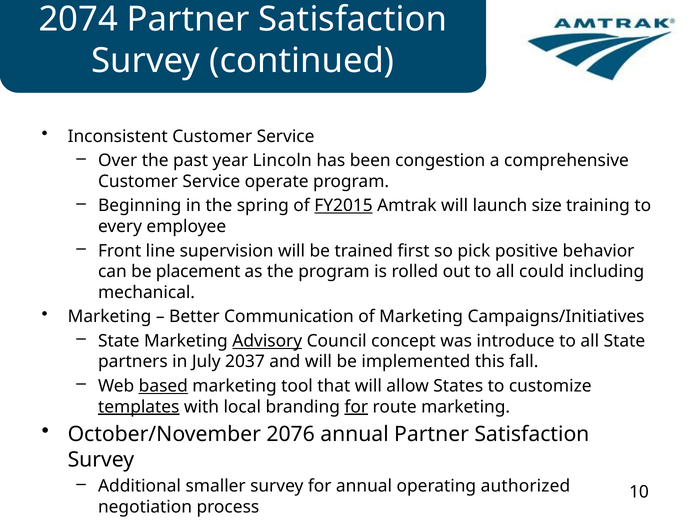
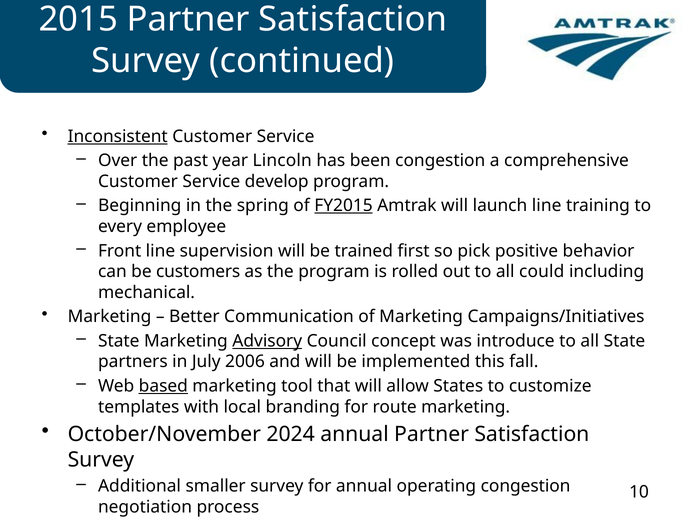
2074: 2074 -> 2015
Inconsistent underline: none -> present
operate: operate -> develop
launch size: size -> line
placement: placement -> customers
2037: 2037 -> 2006
templates underline: present -> none
for at (356, 407) underline: present -> none
2076: 2076 -> 2024
operating authorized: authorized -> congestion
